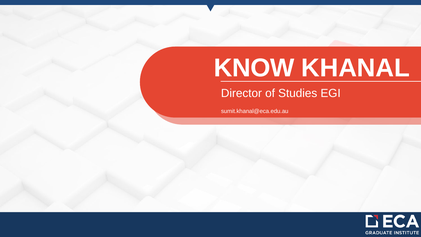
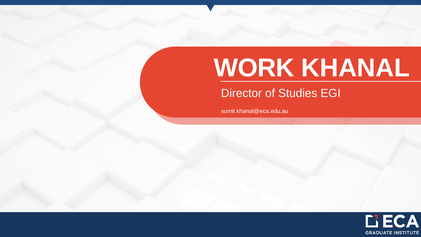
KNOW: KNOW -> WORK
